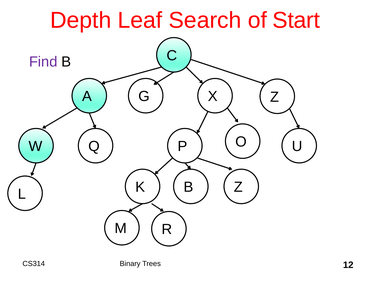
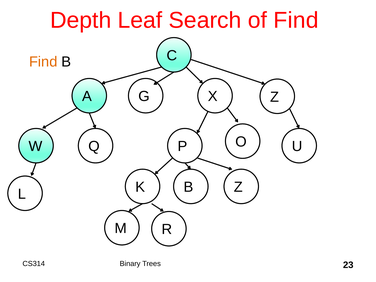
of Start: Start -> Find
Find at (43, 62) colour: purple -> orange
12: 12 -> 23
